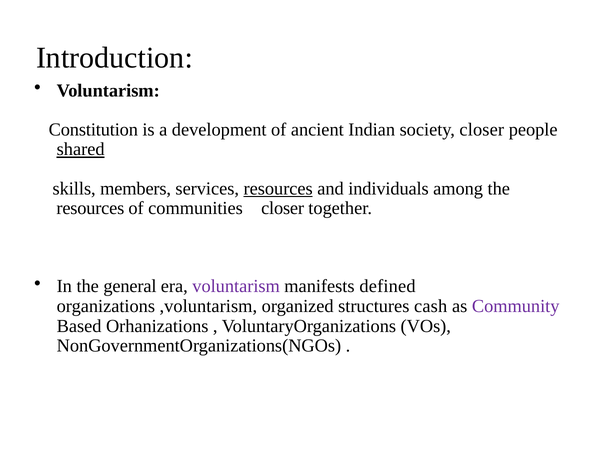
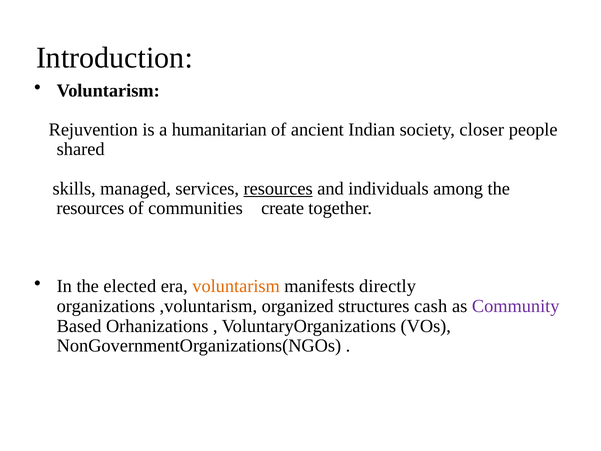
Constitution: Constitution -> Rejuvention
development: development -> humanitarian
shared underline: present -> none
members: members -> managed
communities closer: closer -> create
general: general -> elected
voluntarism at (236, 286) colour: purple -> orange
defined: defined -> directly
